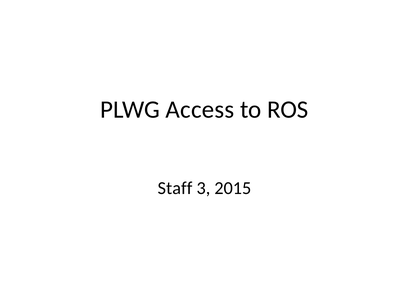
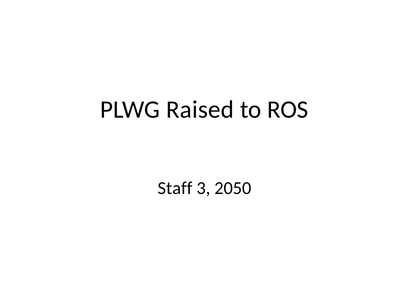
Access: Access -> Raised
2015: 2015 -> 2050
